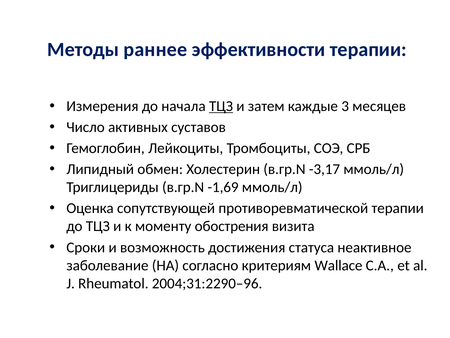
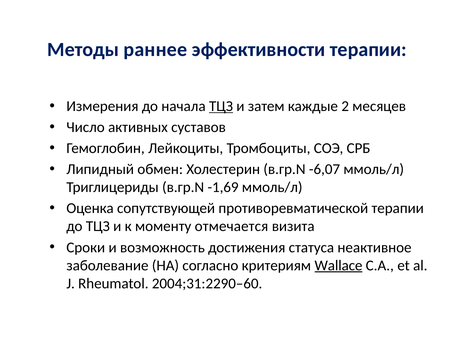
3: 3 -> 2
-3,17: -3,17 -> -6,07
обострения: обострения -> отмечается
Wallace underline: none -> present
2004;31:2290–96: 2004;31:2290–96 -> 2004;31:2290–60
